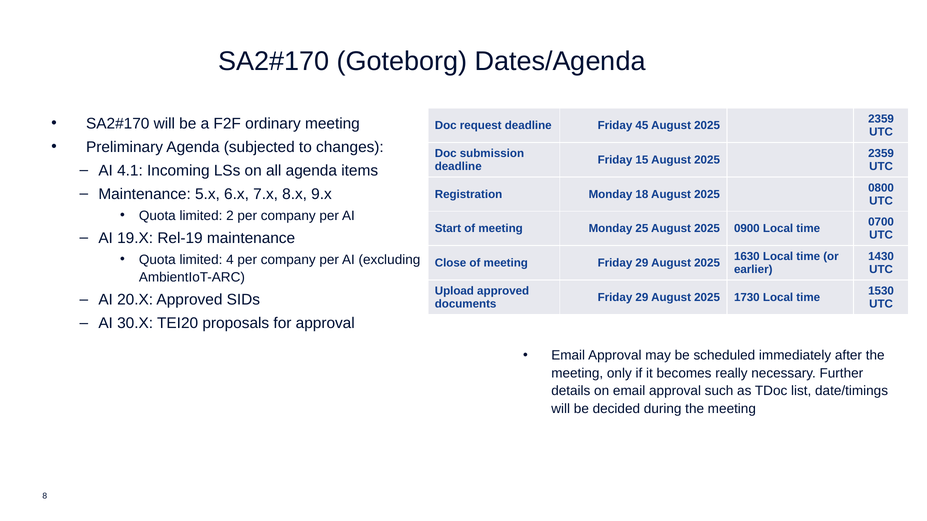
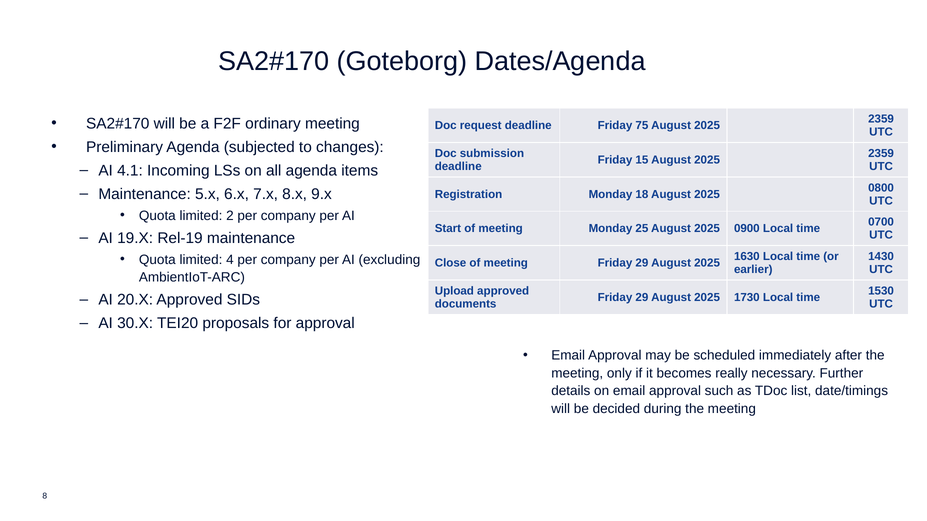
45: 45 -> 75
